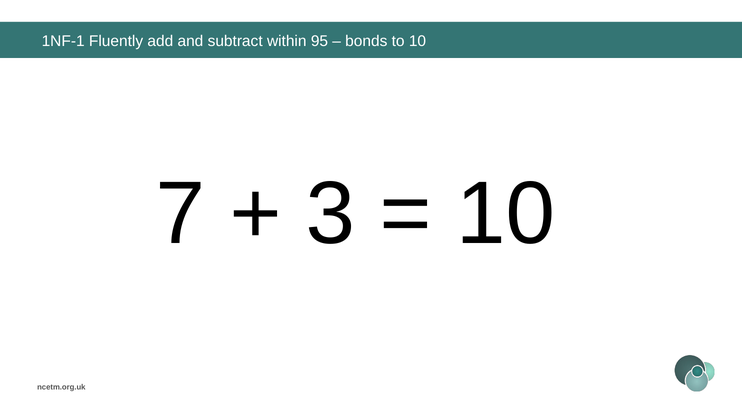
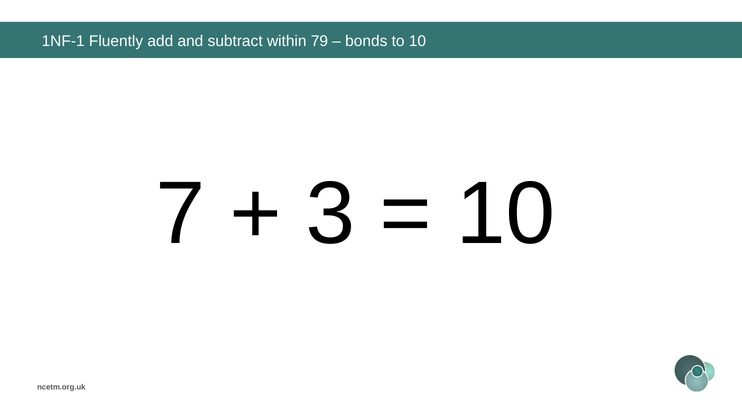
95: 95 -> 79
